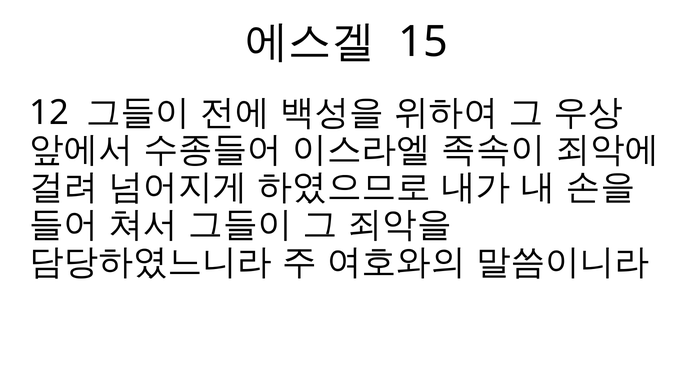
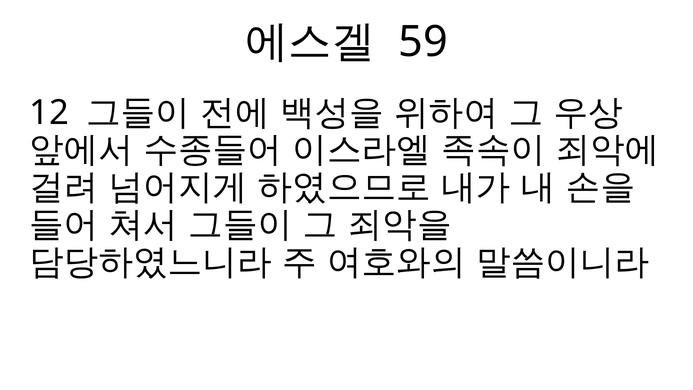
15: 15 -> 59
